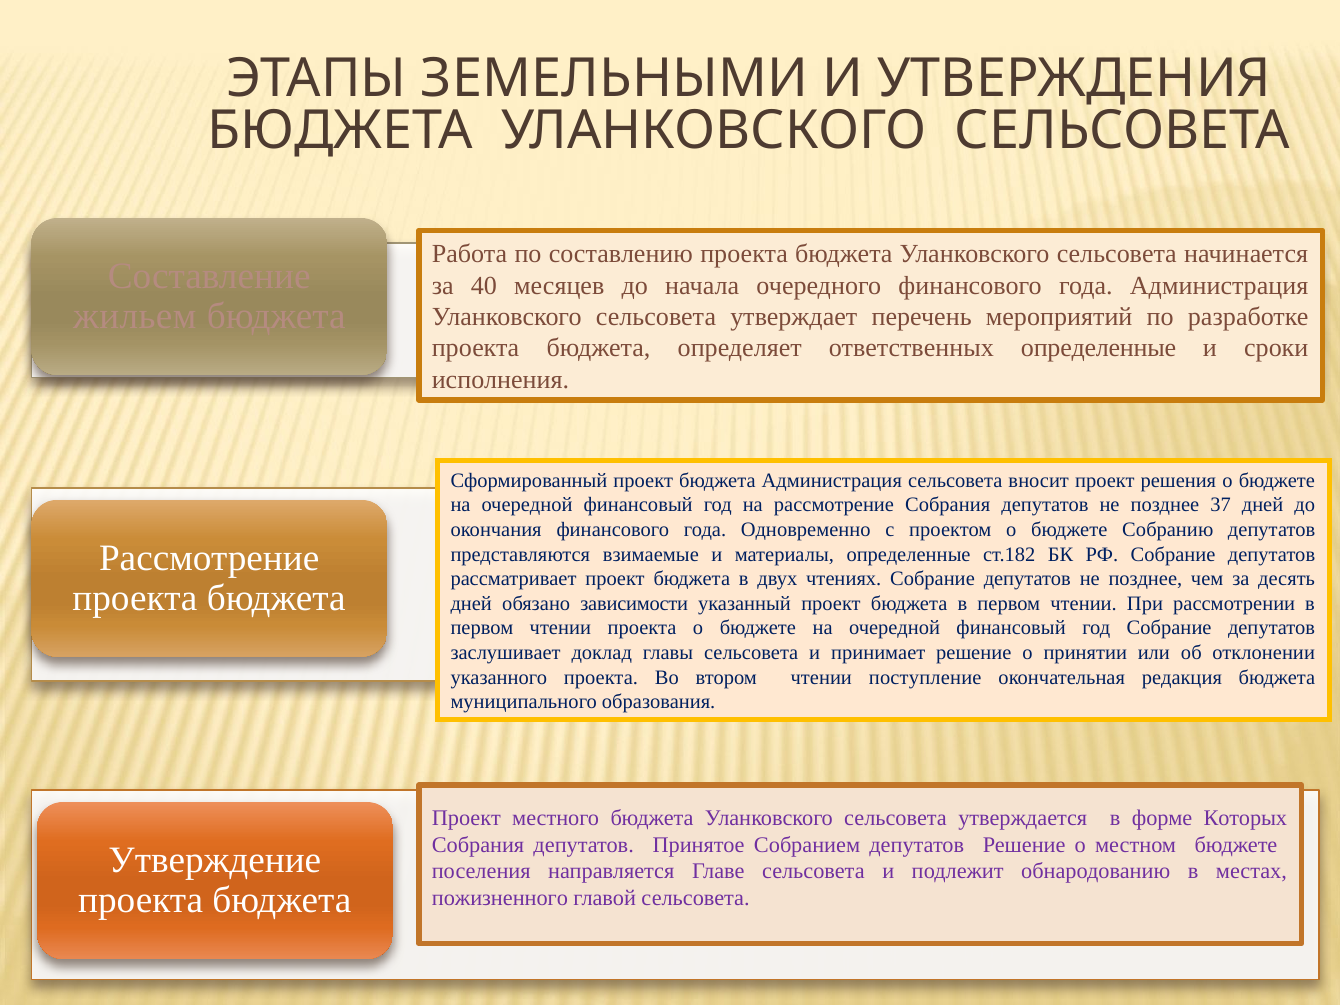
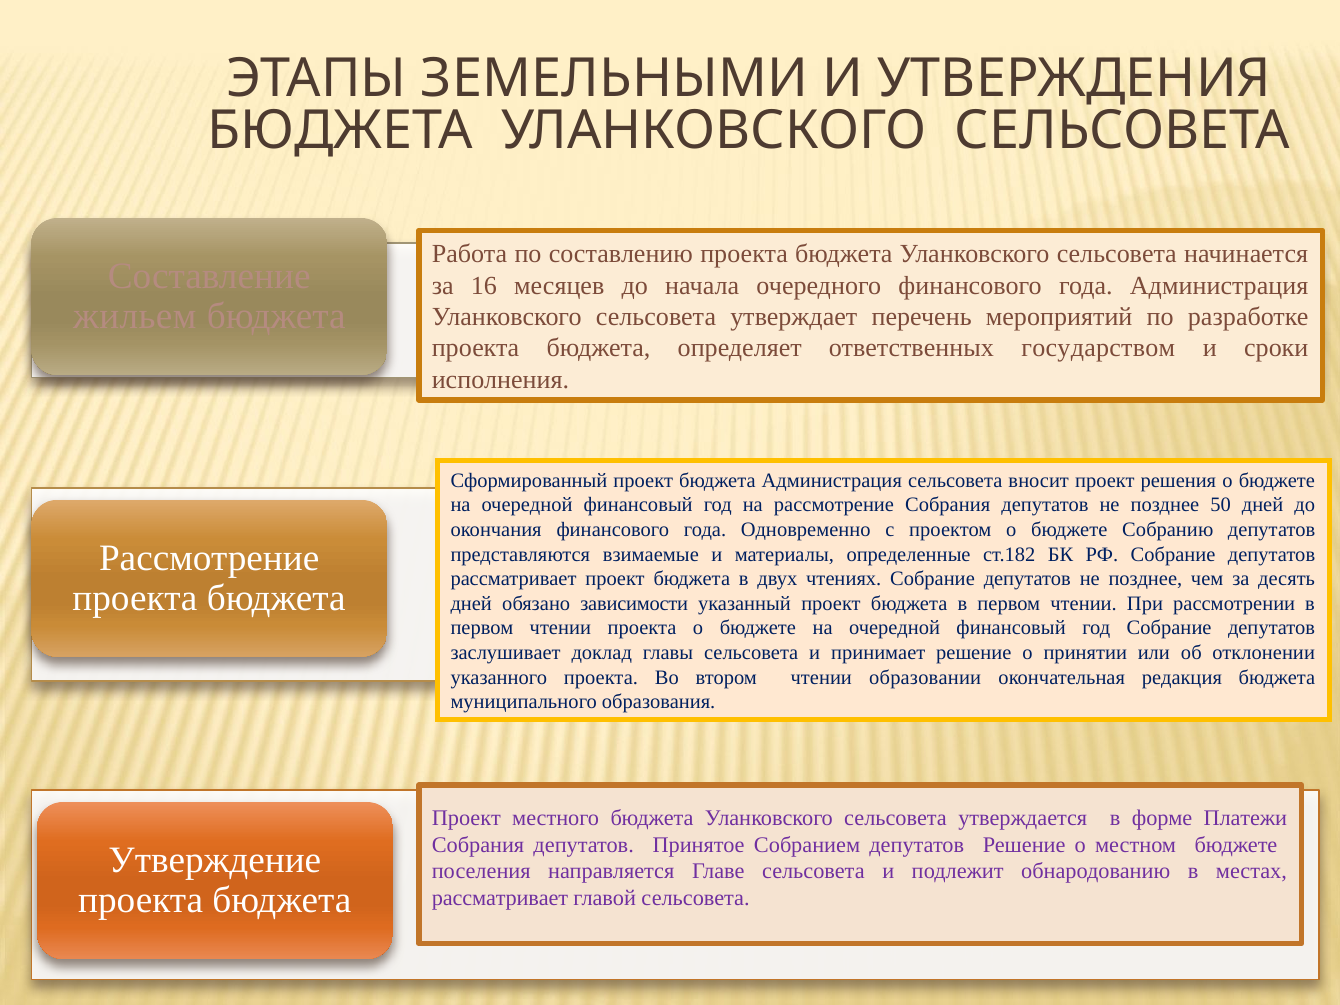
40: 40 -> 16
ответственных определенные: определенные -> государством
37: 37 -> 50
поступление: поступление -> образовании
Которых: Которых -> Платежи
пожизненного at (500, 898): пожизненного -> рассматривает
